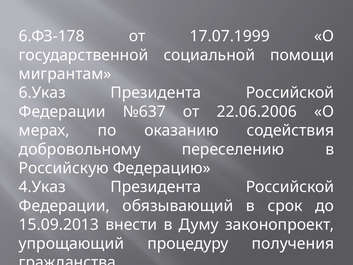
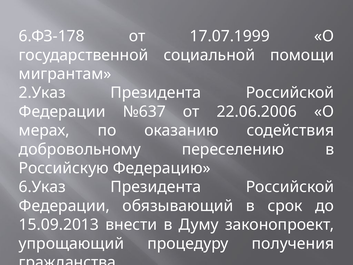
6.Указ: 6.Указ -> 2.Указ
4.Указ: 4.Указ -> 6.Указ
